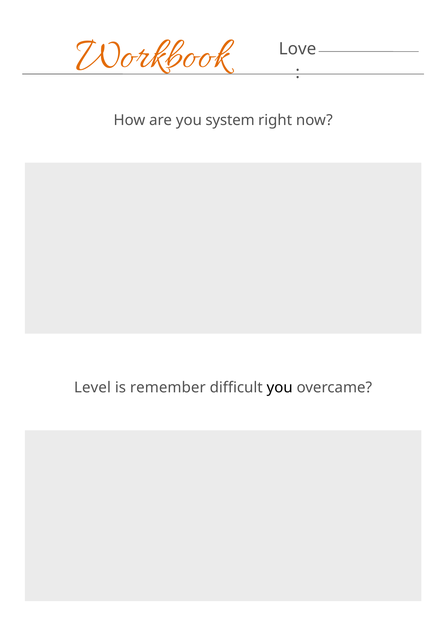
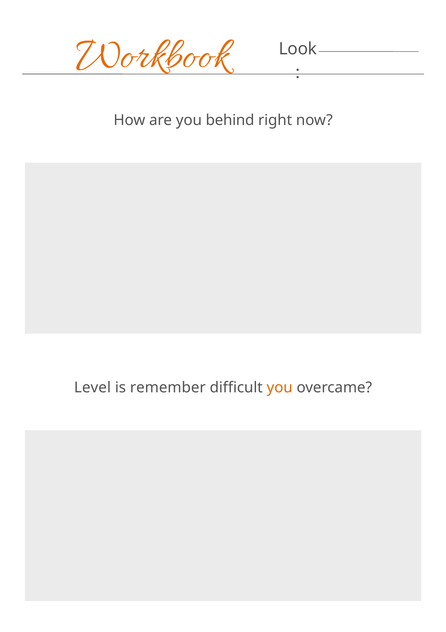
Love: Love -> Look
system: system -> behind
you at (280, 387) colour: black -> orange
